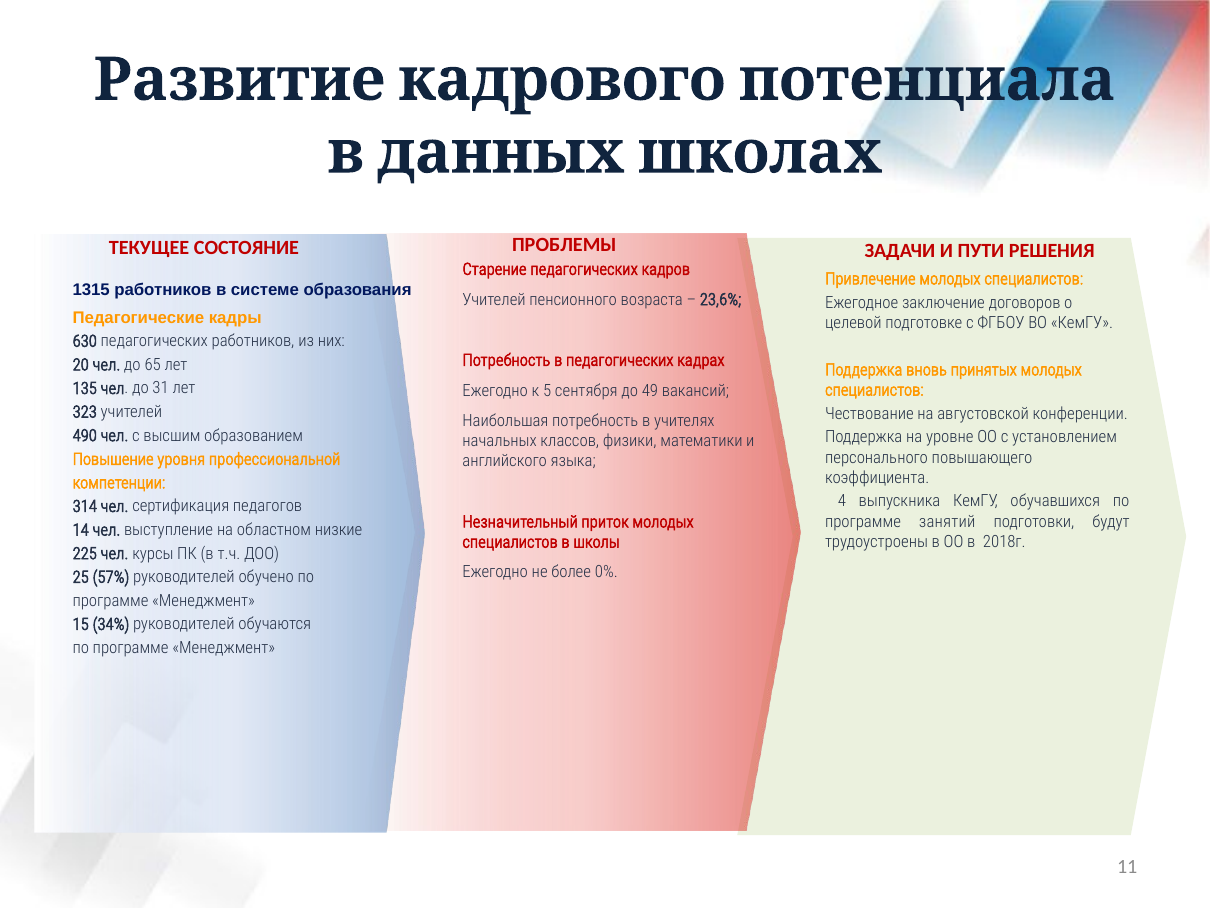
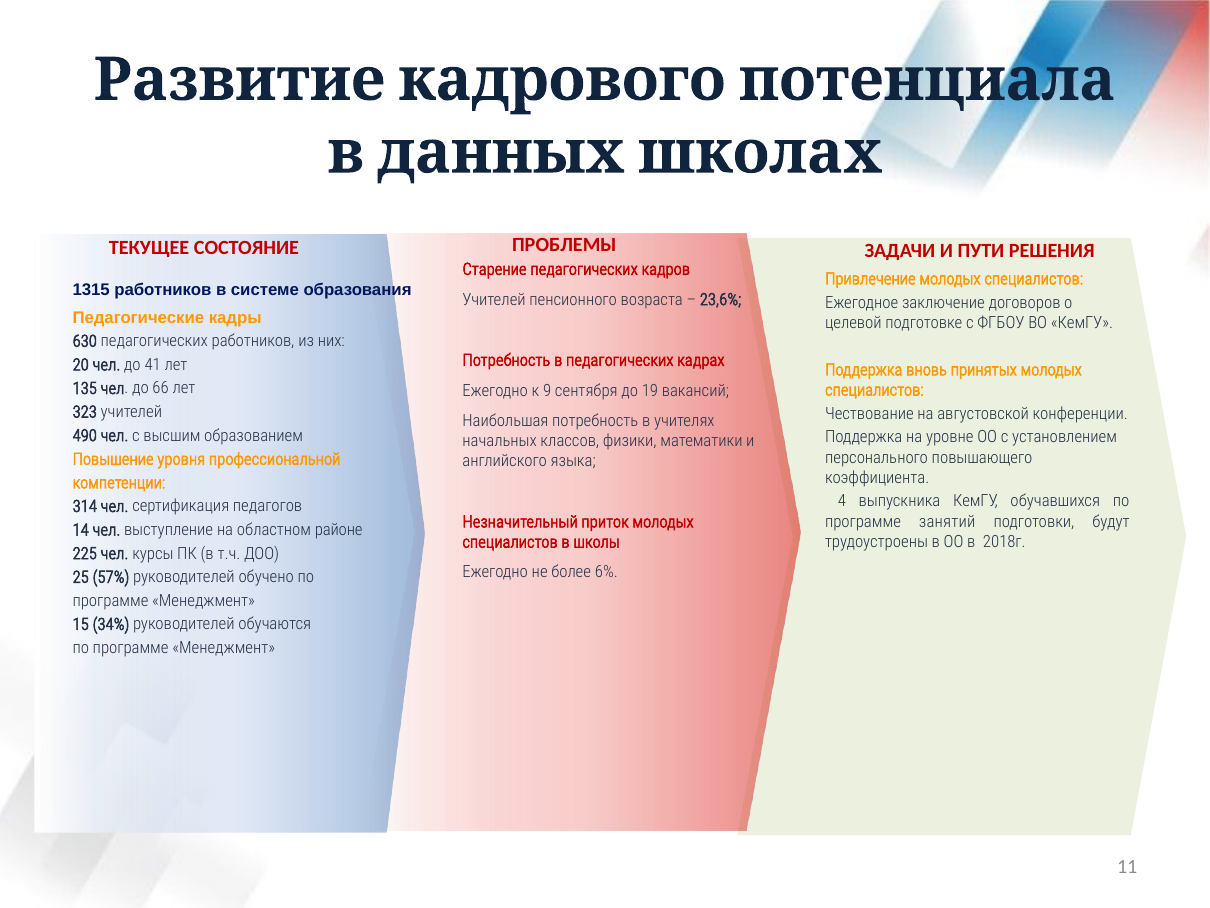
65: 65 -> 41
31: 31 -> 66
5: 5 -> 9
49: 49 -> 19
низкие: низкие -> районе
0%: 0% -> 6%
